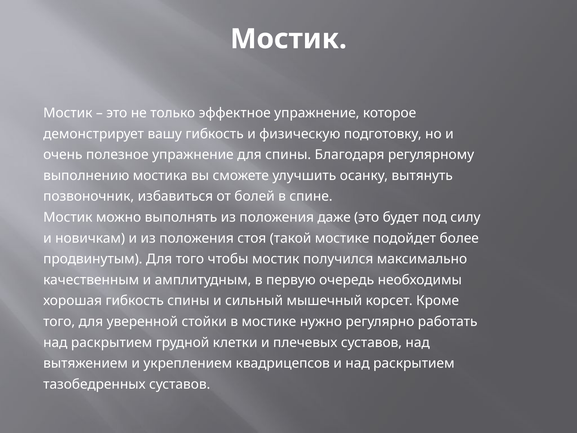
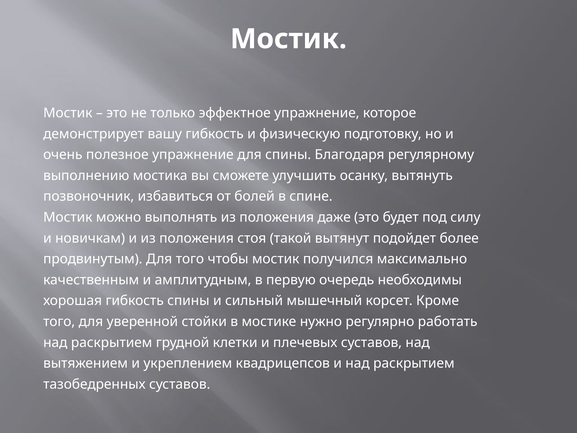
такой мостике: мостике -> вытянут
